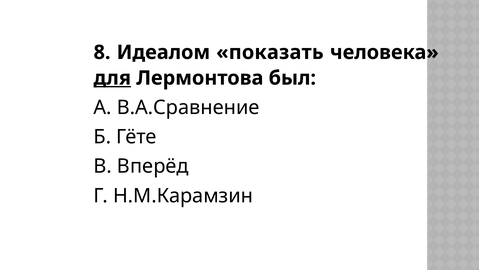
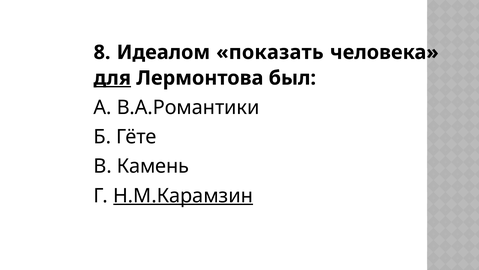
В.А.Сравнение: В.А.Сравнение -> В.А.Романтики
Вперёд: Вперёд -> Камень
Н.М.Карамзин underline: none -> present
